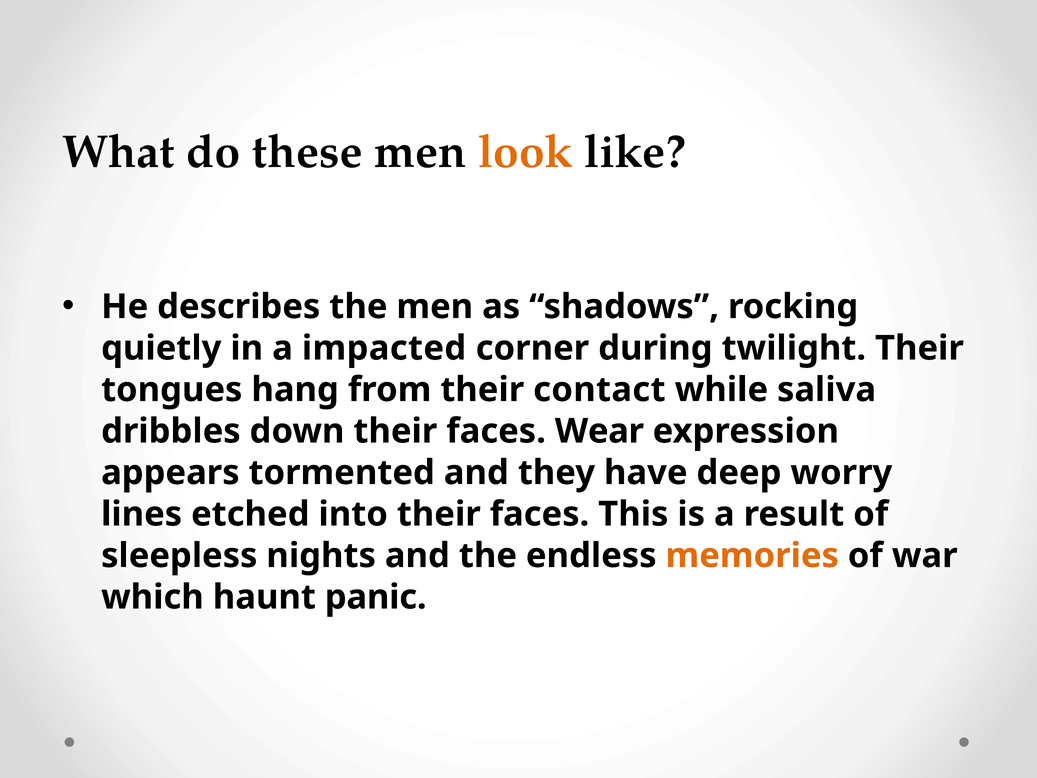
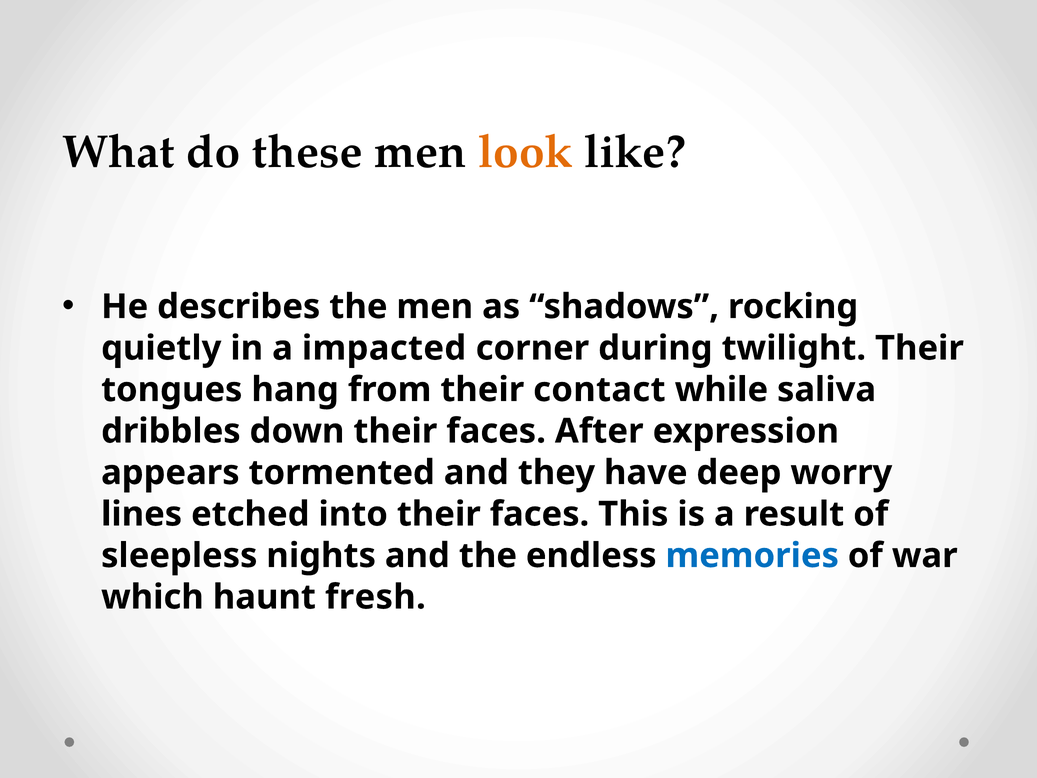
Wear: Wear -> After
memories colour: orange -> blue
panic: panic -> fresh
